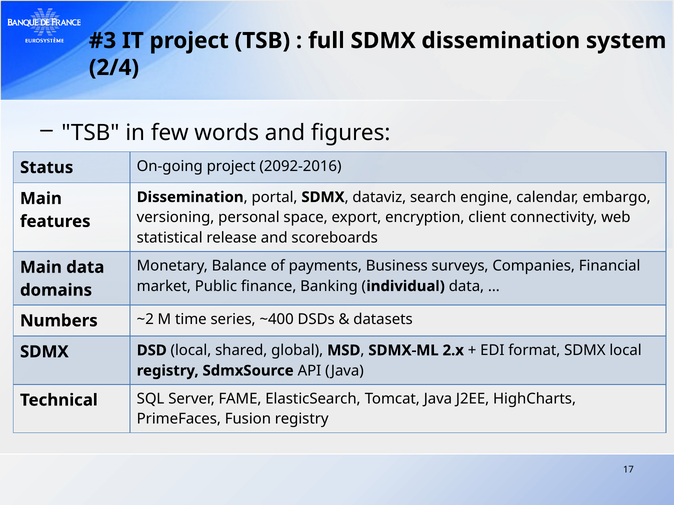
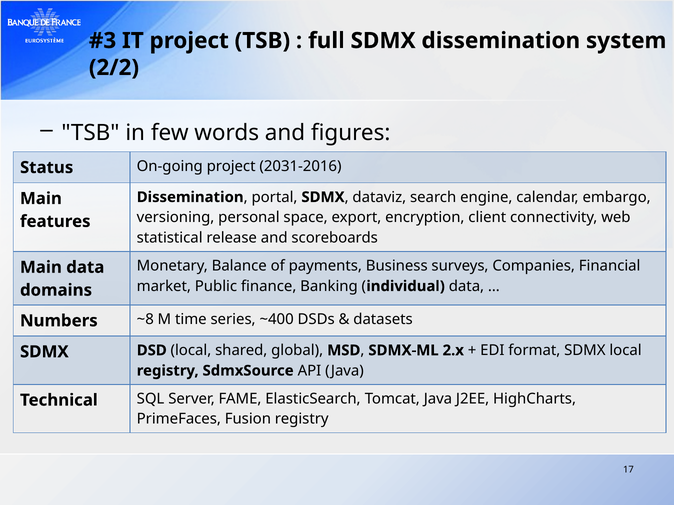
2/4: 2/4 -> 2/2
2092-2016: 2092-2016 -> 2031-2016
~2: ~2 -> ~8
